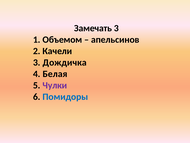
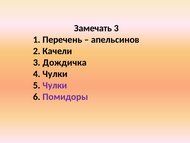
Объемом: Объемом -> Перечень
4 Белая: Белая -> Чулки
Помидоры colour: blue -> purple
